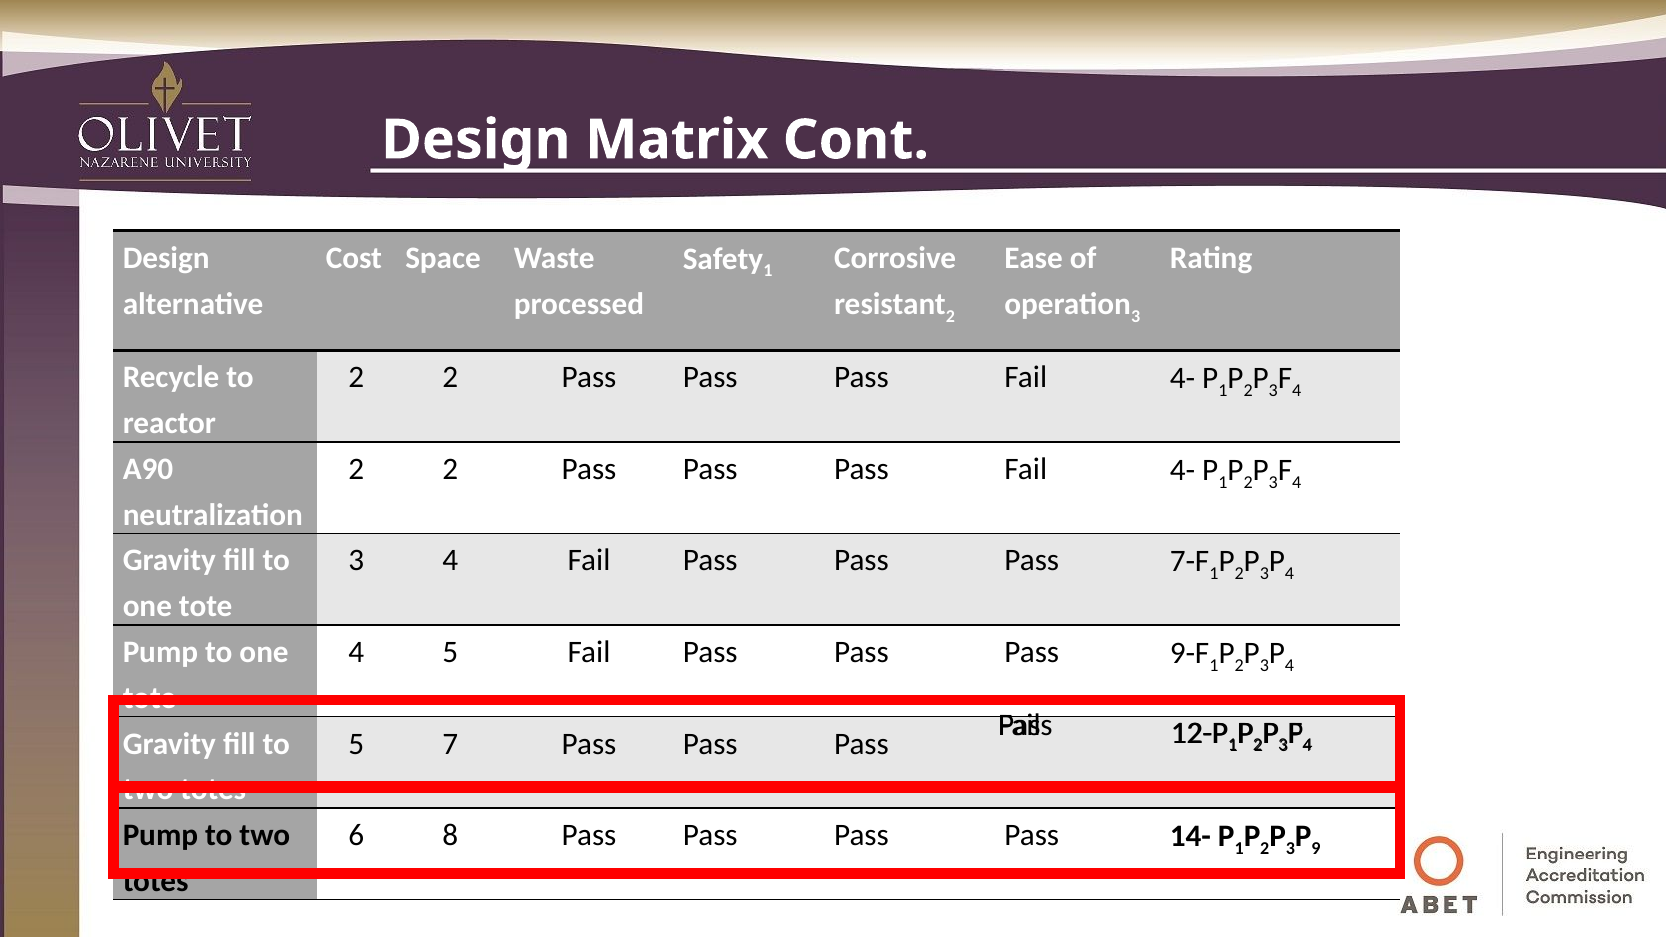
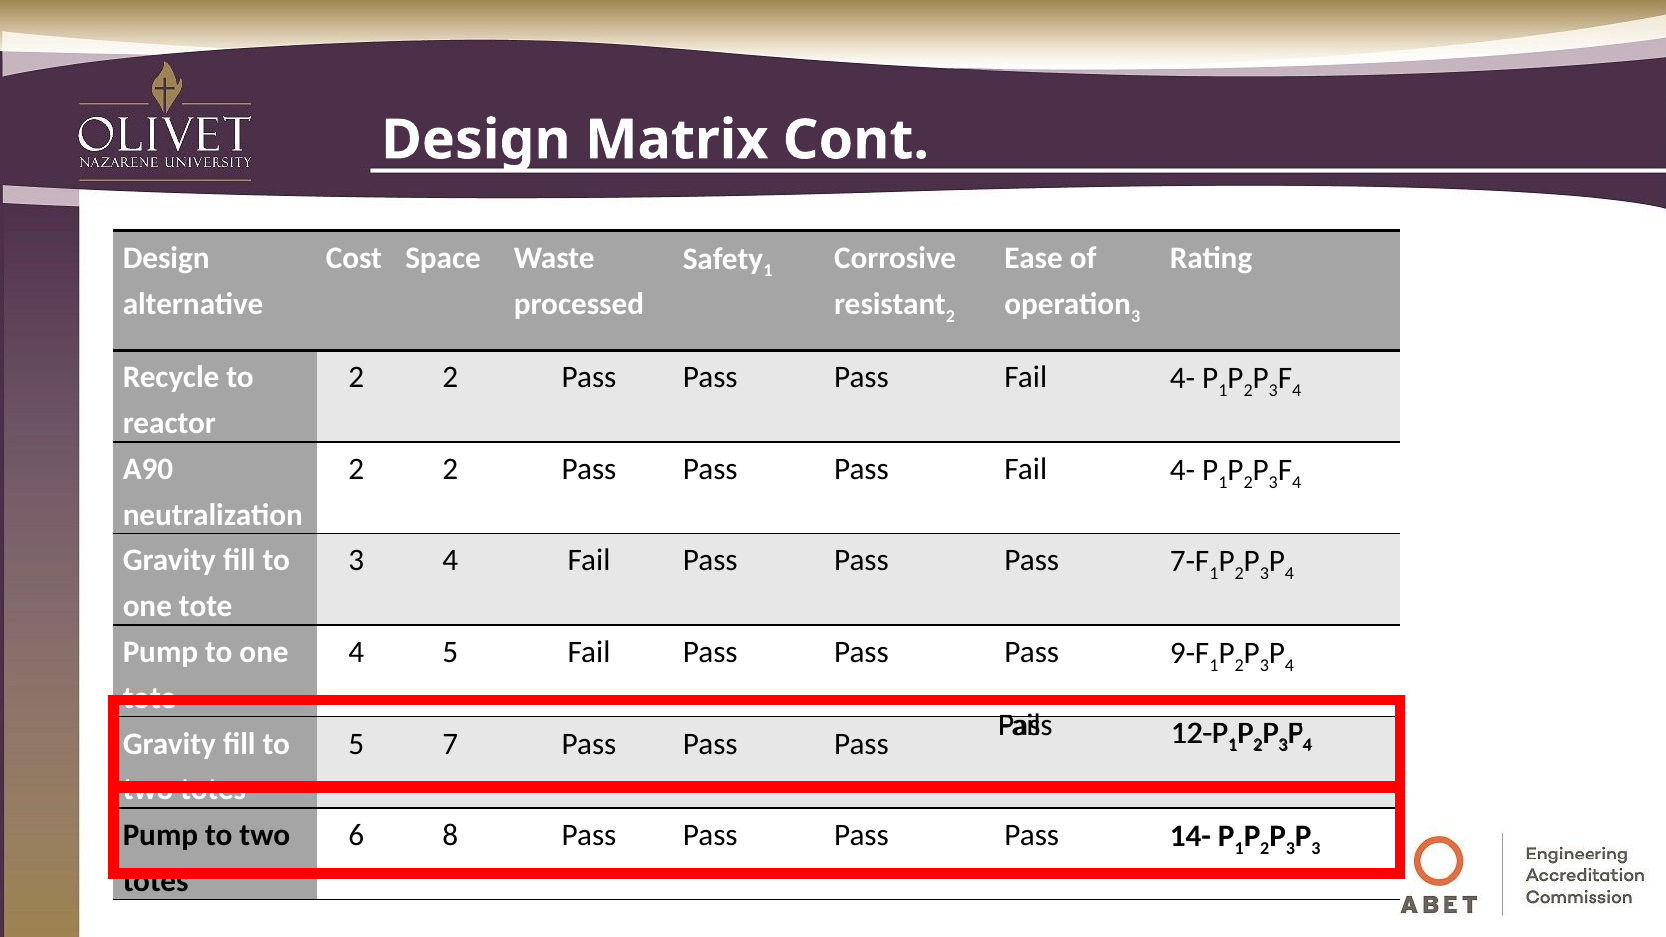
9 at (1316, 848): 9 -> 3
